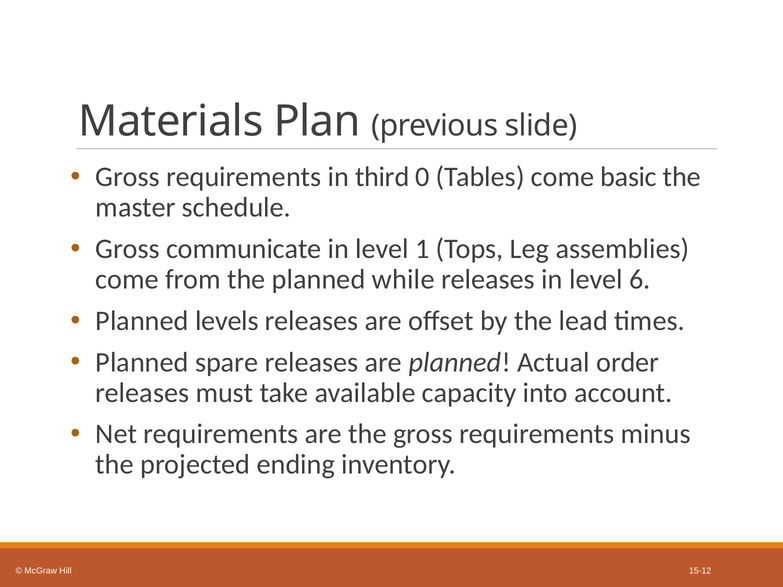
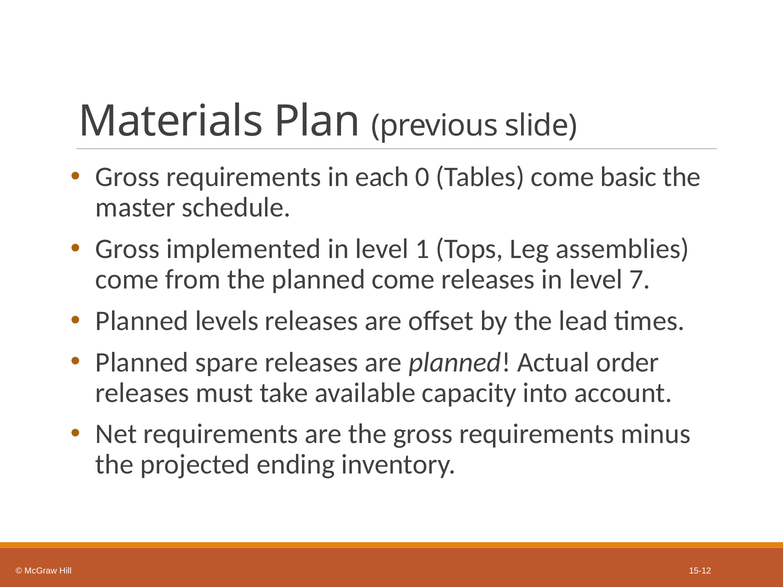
third: third -> each
communicate: communicate -> implemented
planned while: while -> come
6: 6 -> 7
